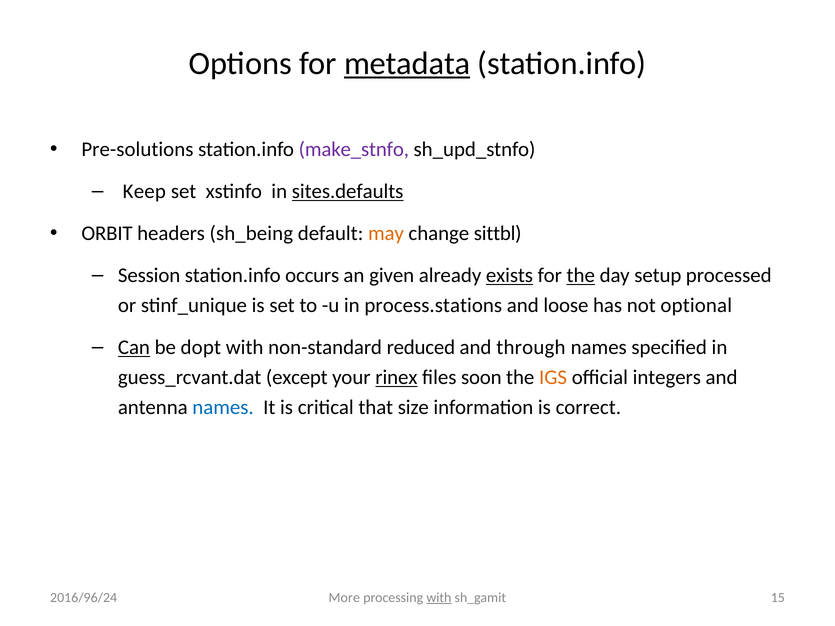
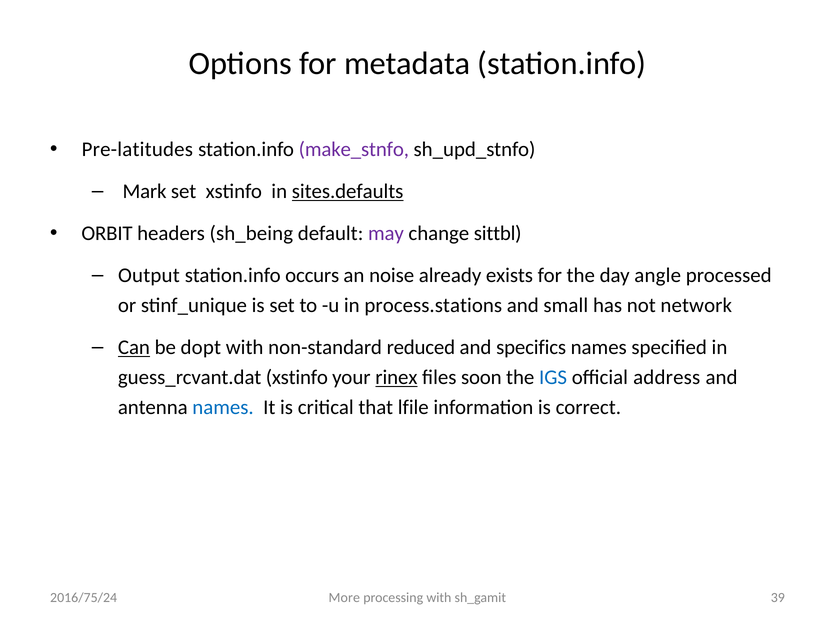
metadata underline: present -> none
Pre-solutions: Pre-solutions -> Pre-latitudes
Keep: Keep -> Mark
may colour: orange -> purple
Session: Session -> Output
given: given -> noise
exists underline: present -> none
the at (581, 276) underline: present -> none
setup: setup -> angle
loose: loose -> small
optional: optional -> network
through: through -> specifics
guess_rcvant.dat except: except -> xstinfo
IGS colour: orange -> blue
integers: integers -> address
size: size -> lfile
with at (439, 598) underline: present -> none
15: 15 -> 39
2016/96/24: 2016/96/24 -> 2016/75/24
